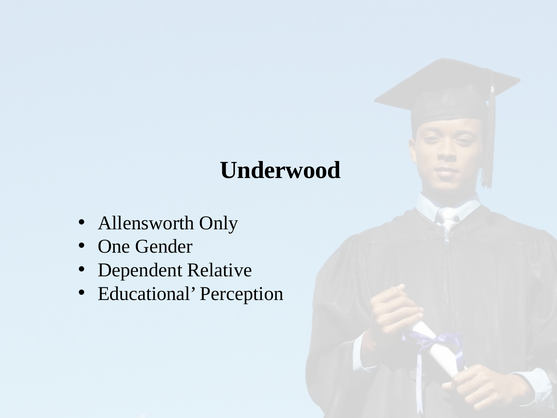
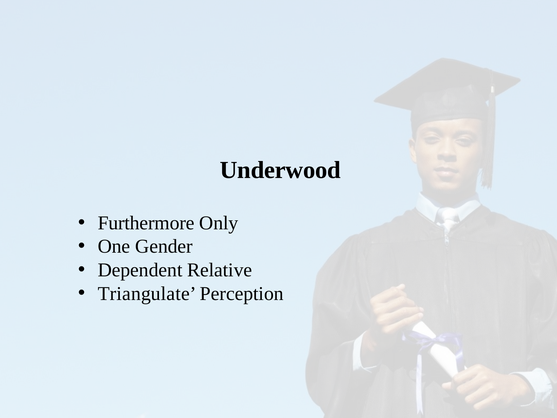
Allensworth: Allensworth -> Furthermore
Educational: Educational -> Triangulate
